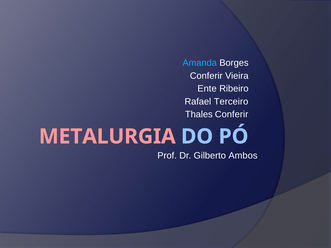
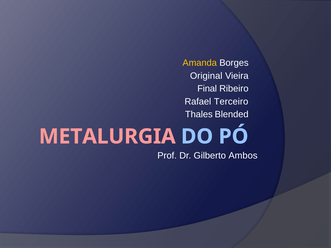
Amanda colour: light blue -> yellow
Conferir at (206, 76): Conferir -> Original
Ente: Ente -> Final
Thales Conferir: Conferir -> Blended
